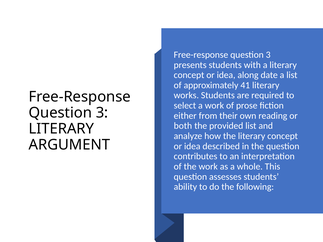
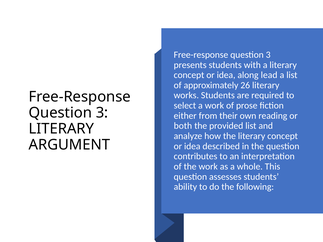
date: date -> lead
41: 41 -> 26
